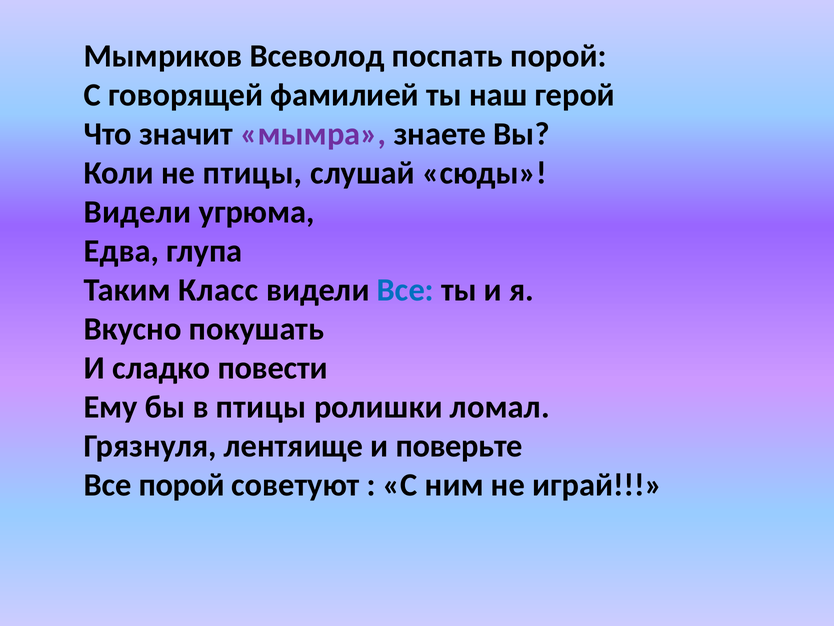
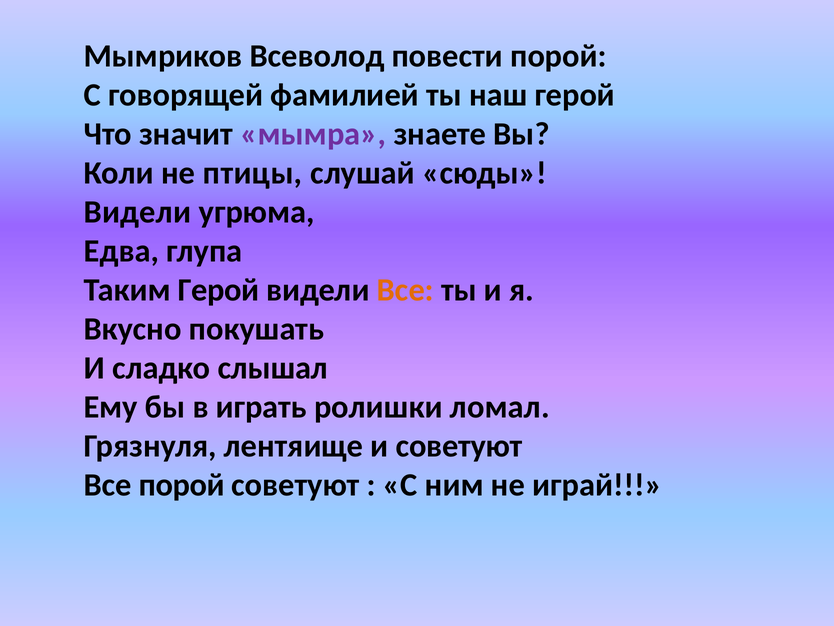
поспать: поспать -> повести
Таким Класс: Класс -> Герой
Все at (405, 290) colour: blue -> orange
повести: повести -> слышал
в птицы: птицы -> играть
и поверьте: поверьте -> советуют
